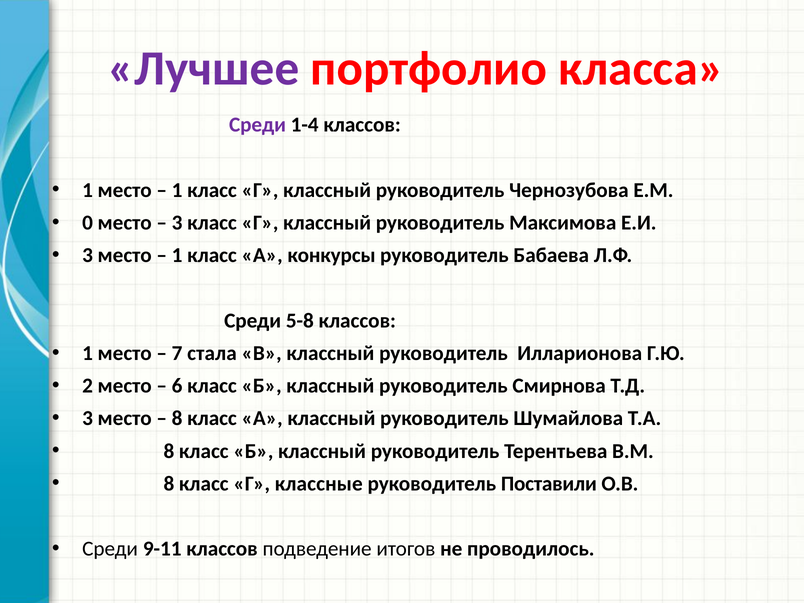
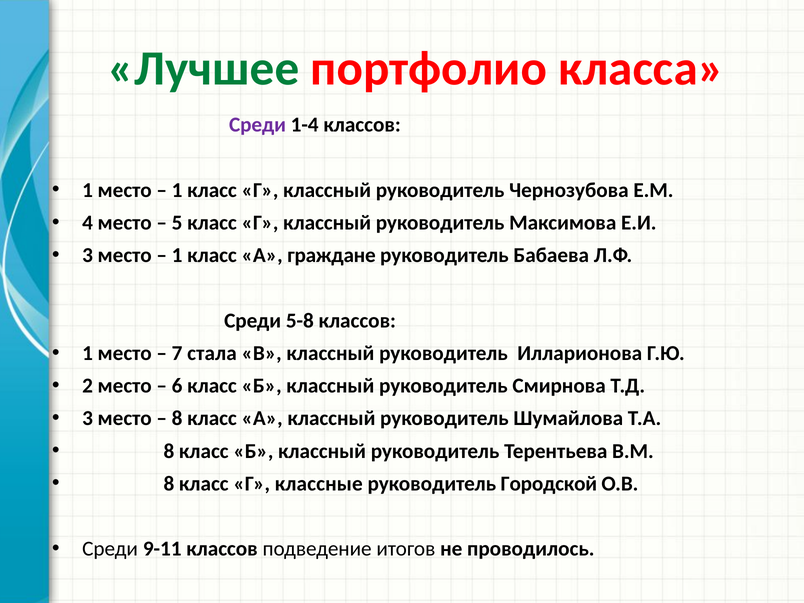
Лучшее colour: purple -> green
0: 0 -> 4
3 at (177, 223): 3 -> 5
конкурсы: конкурсы -> граждане
Поставили: Поставили -> Городской
